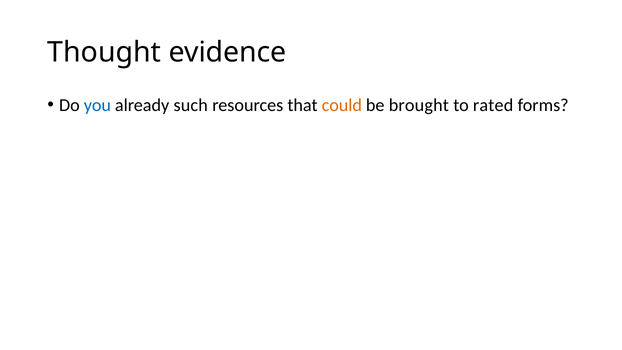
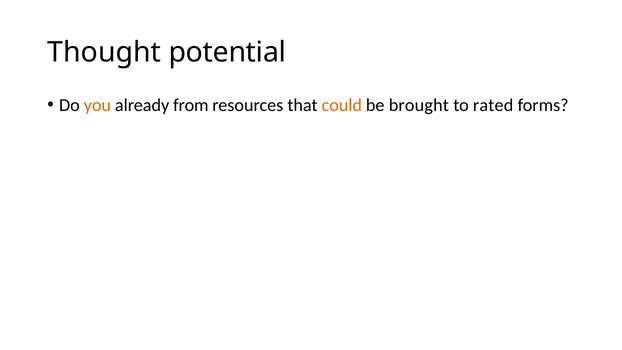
evidence: evidence -> potential
you colour: blue -> orange
such: such -> from
